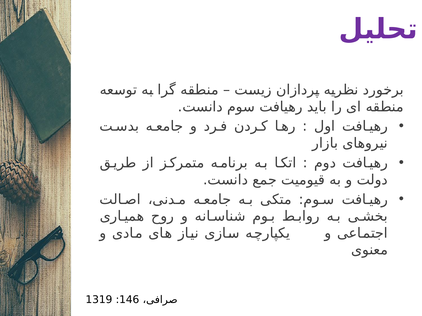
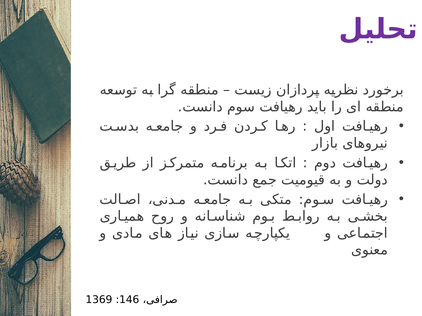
1319: 1319 -> 1369
